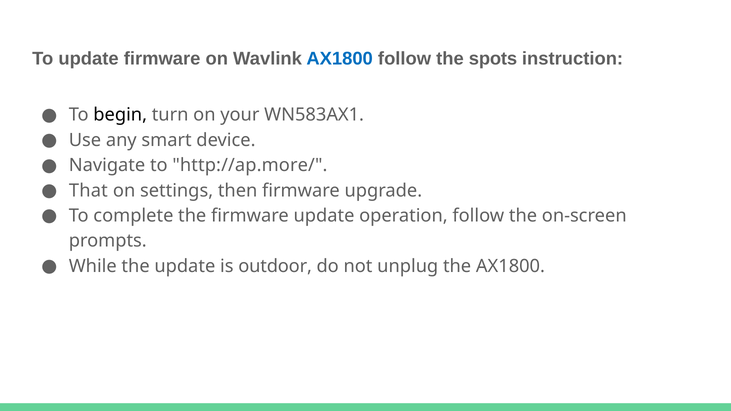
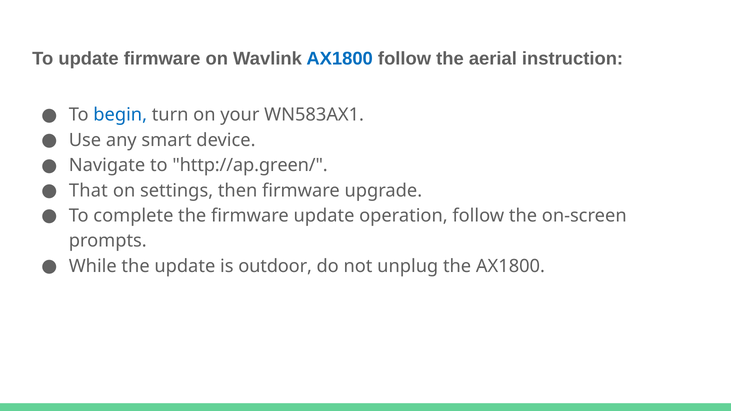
spots: spots -> aerial
begin colour: black -> blue
http://ap.more/: http://ap.more/ -> http://ap.green/
